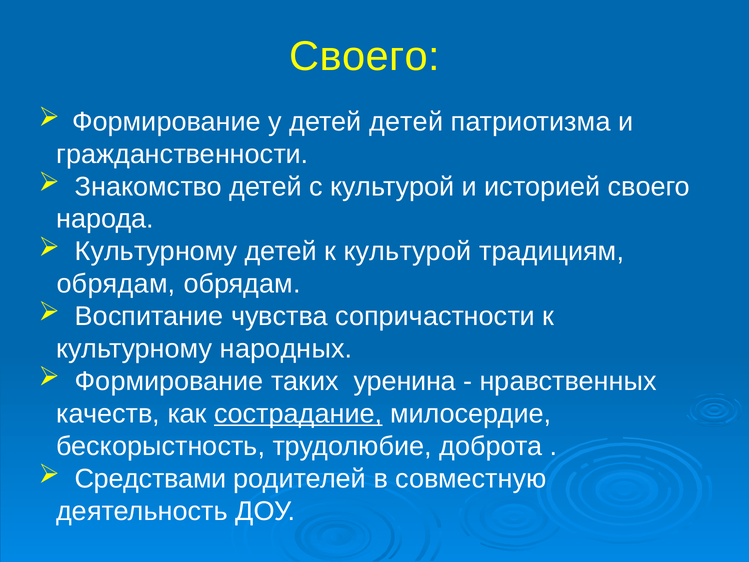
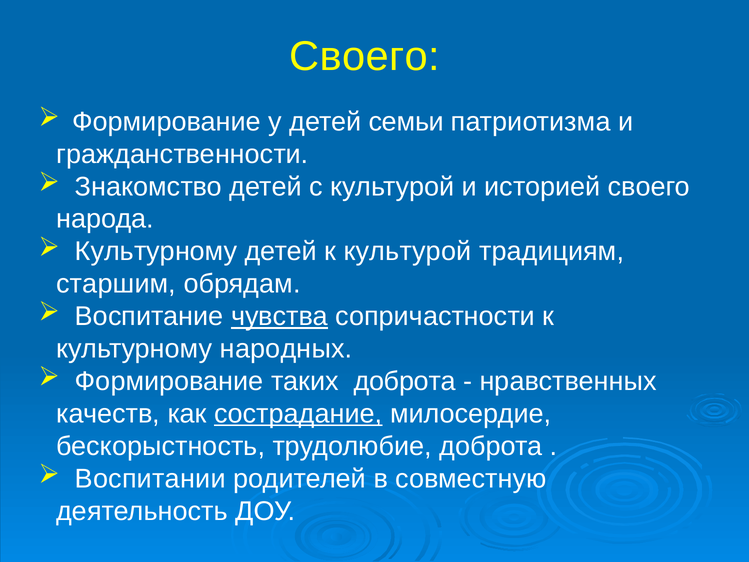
детей детей: детей -> семьи
обрядам at (116, 284): обрядам -> старшим
чувства underline: none -> present
таких уренина: уренина -> доброта
Средствами: Средствами -> Воспитании
